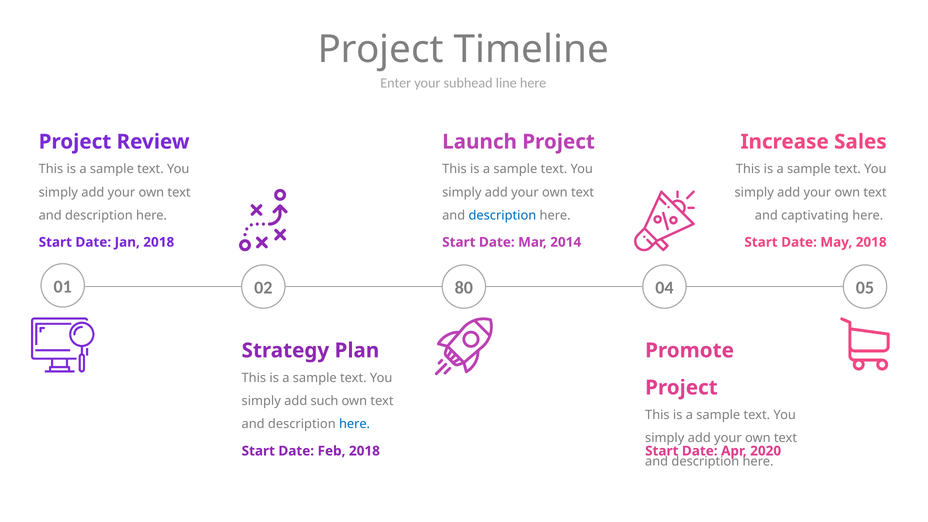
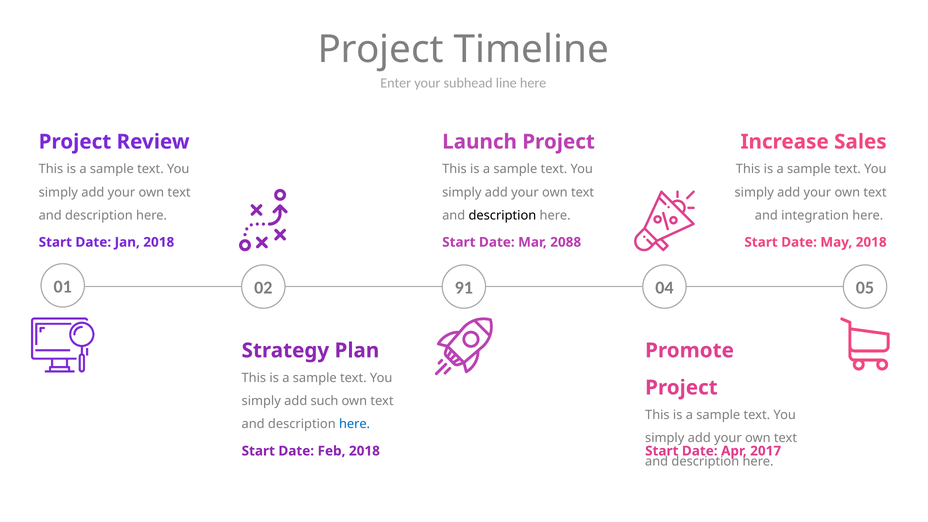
description at (502, 215) colour: blue -> black
captivating: captivating -> integration
2014: 2014 -> 2088
80: 80 -> 91
2020: 2020 -> 2017
